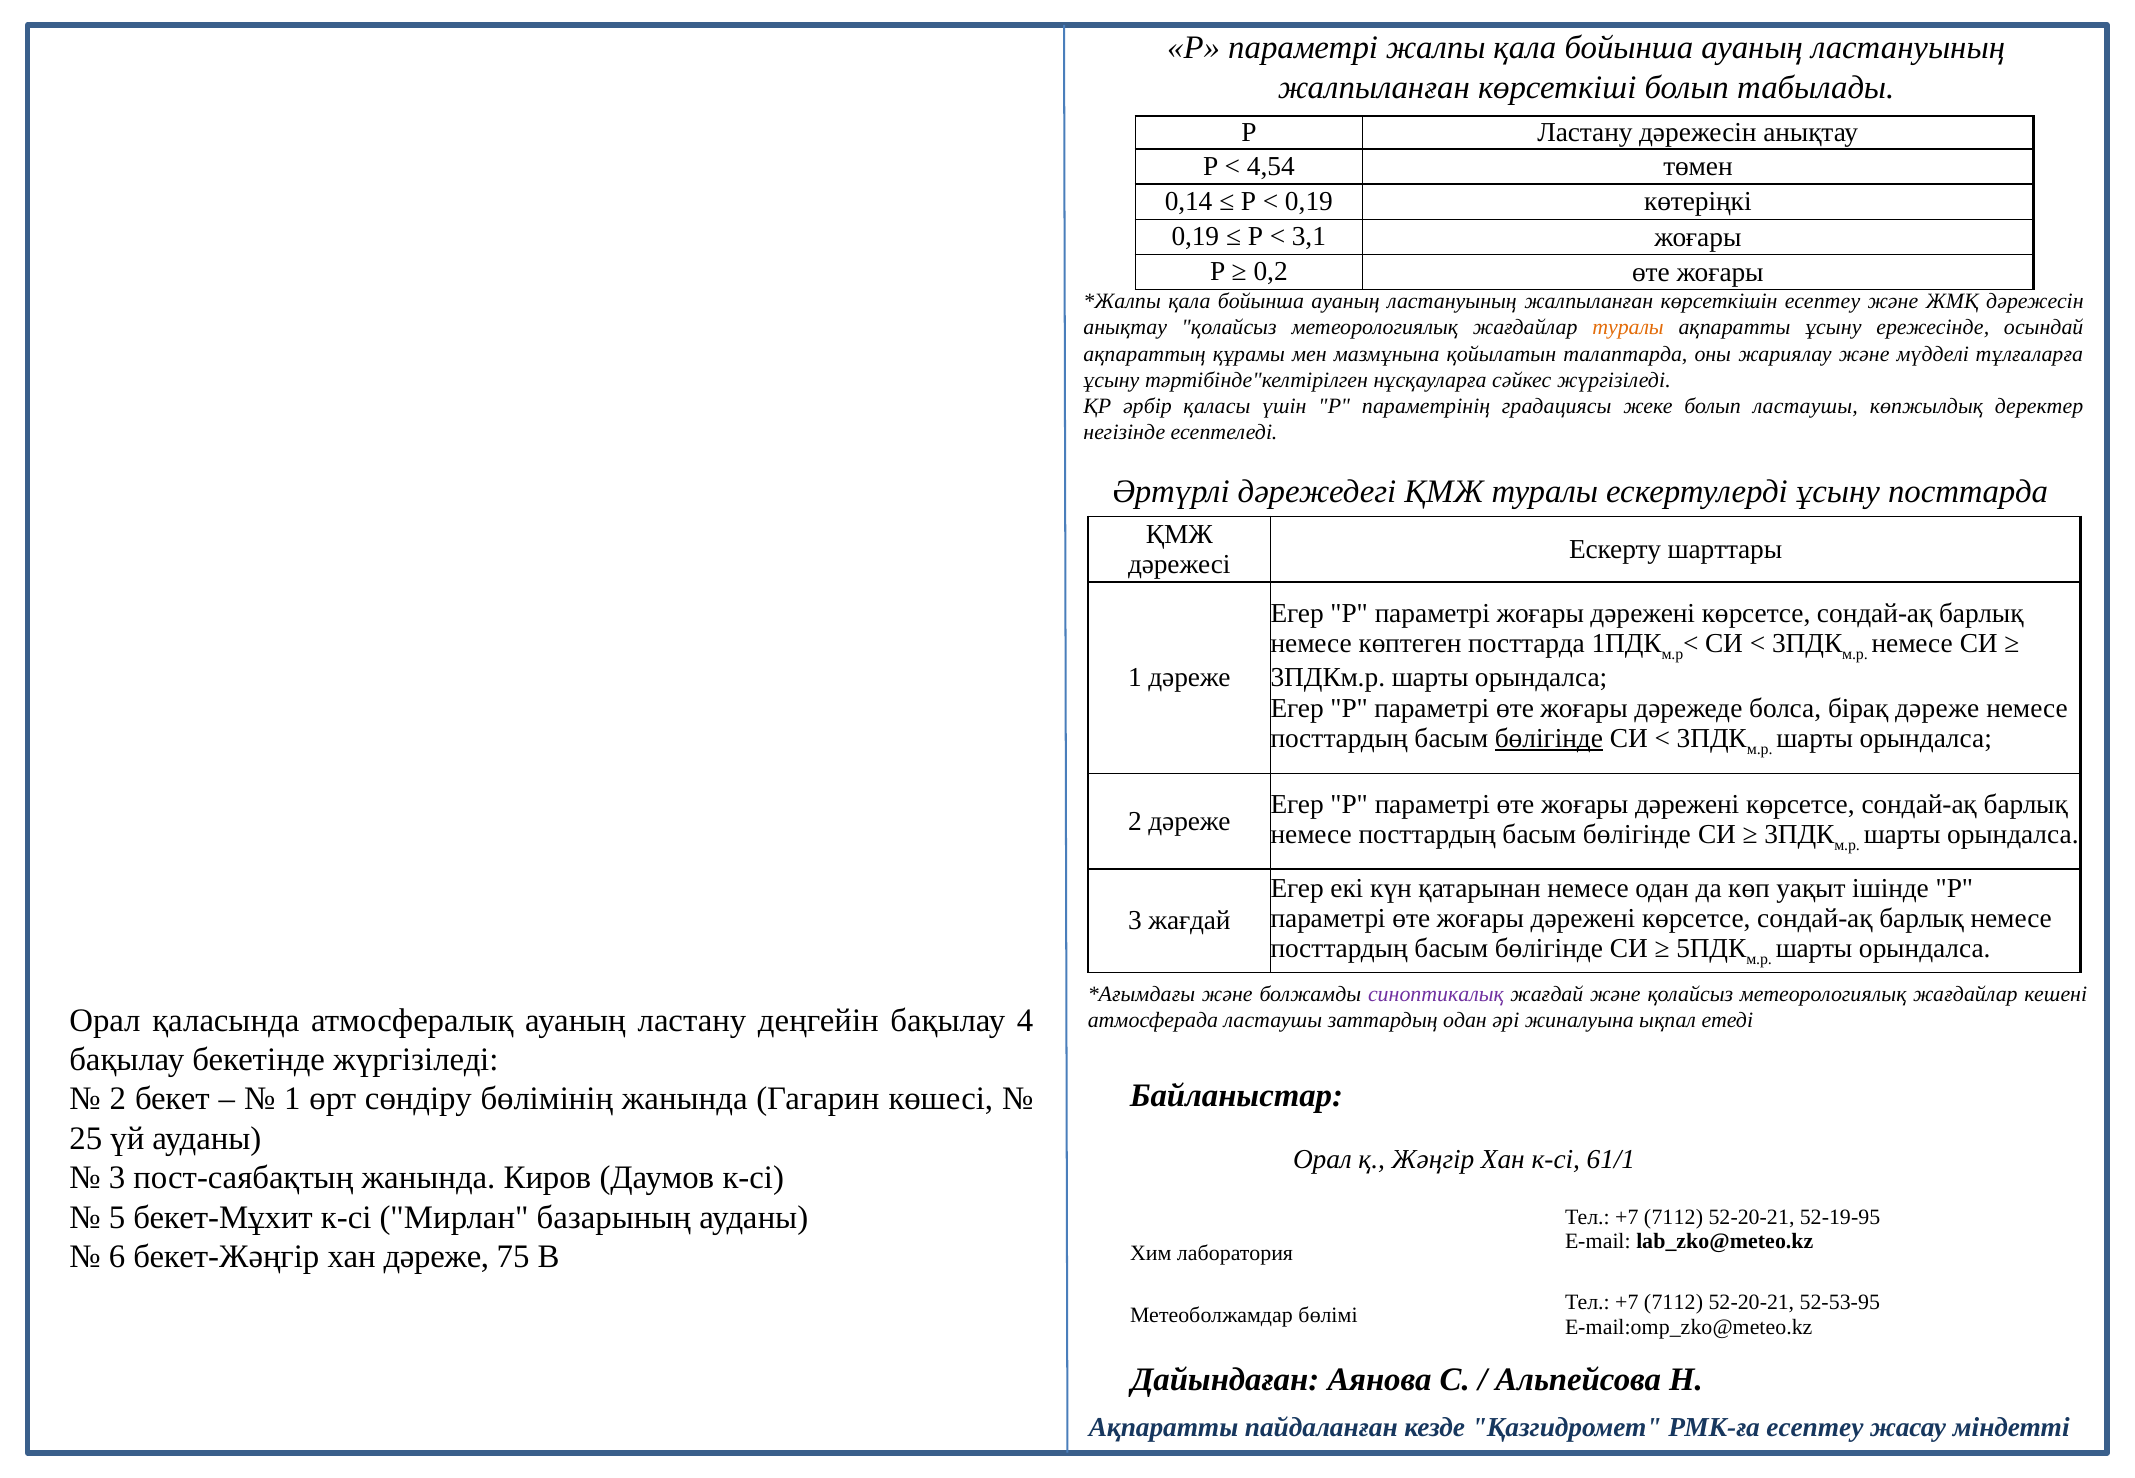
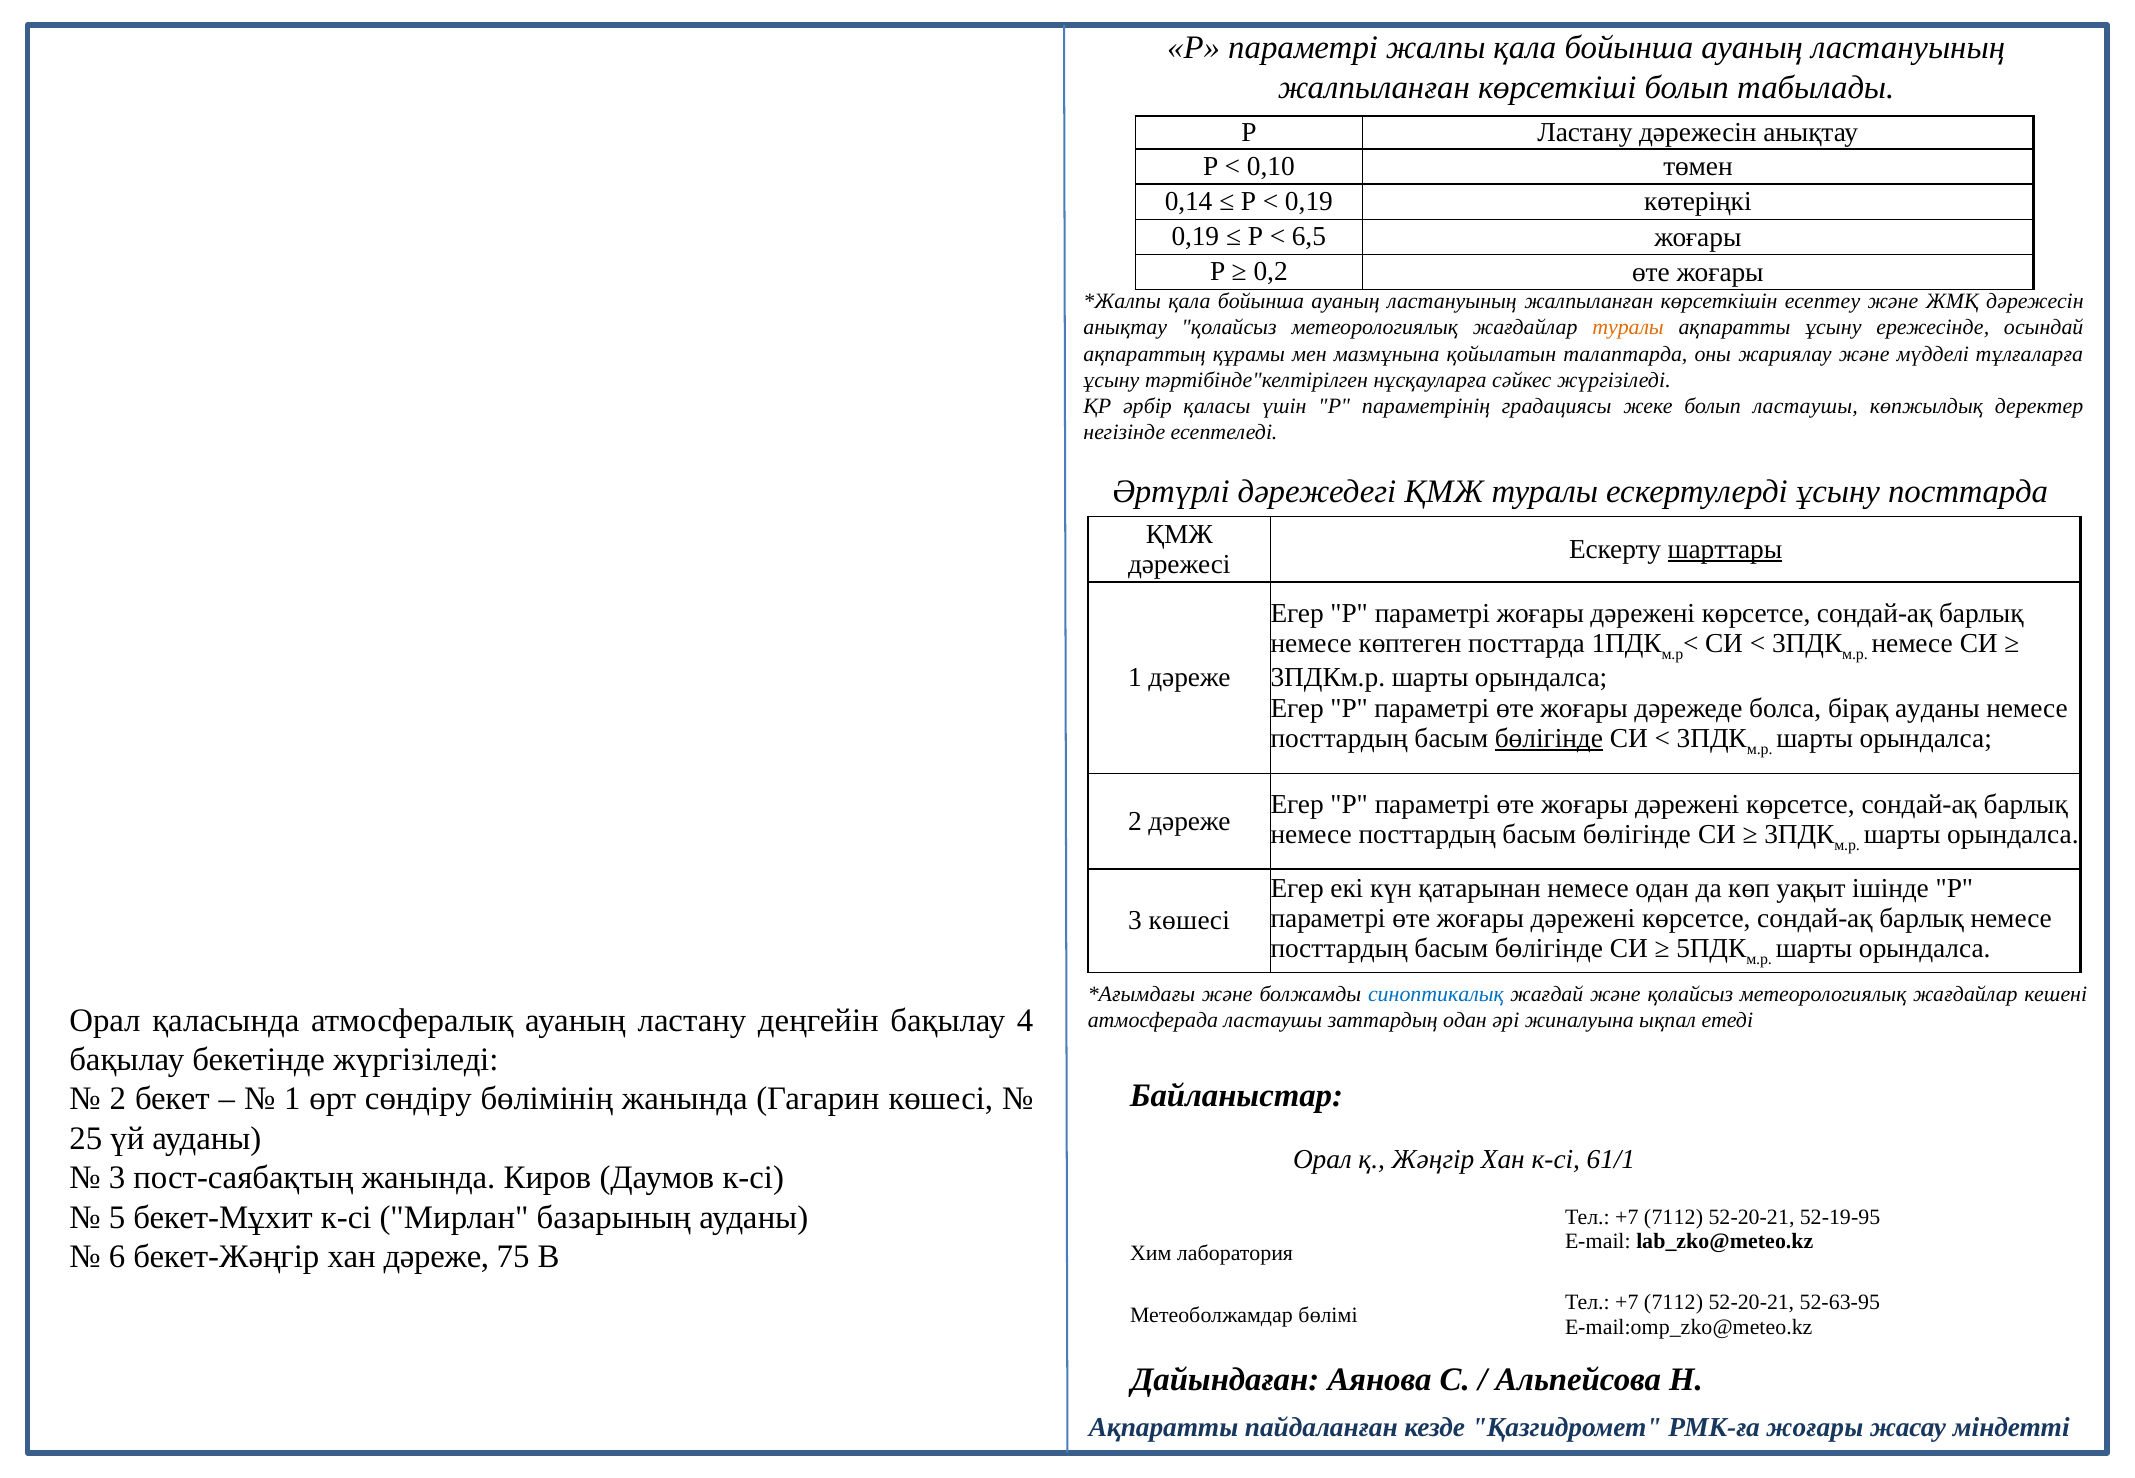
4,54: 4,54 -> 0,10
3,1: 3,1 -> 6,5
шарттары underline: none -> present
бірақ дәреже: дәреже -> ауданы
3 жағдай: жағдай -> көшесі
синоптикалық colour: purple -> blue
52-53-95: 52-53-95 -> 52-63-95
РМК-ға есептеу: есептеу -> жоғары
